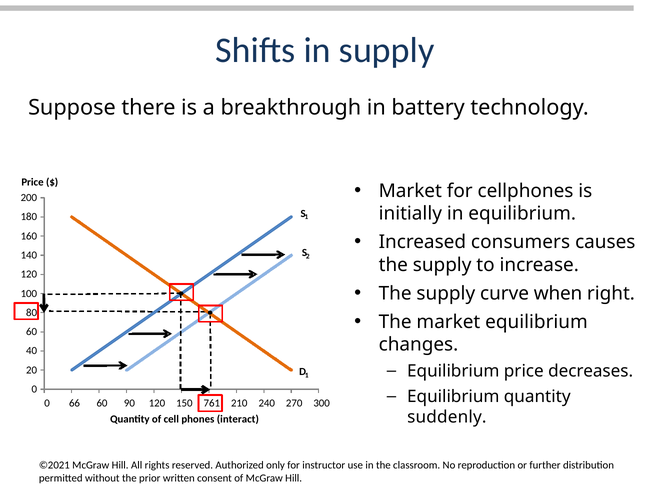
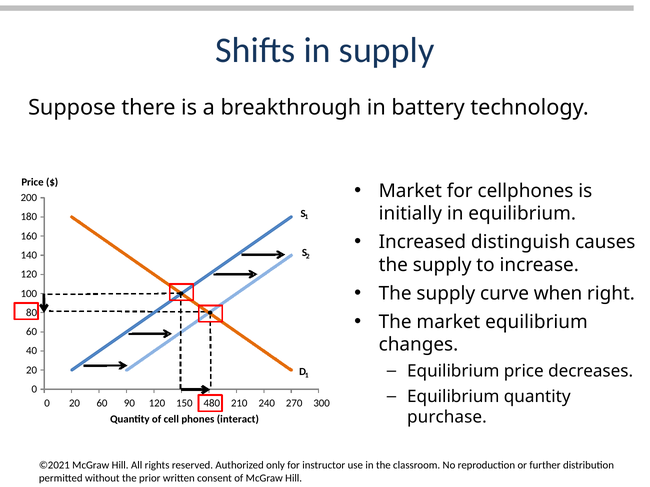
consumers: consumers -> distinguish
66 at (75, 404): 66 -> 20
761: 761 -> 480
suddenly: suddenly -> purchase
